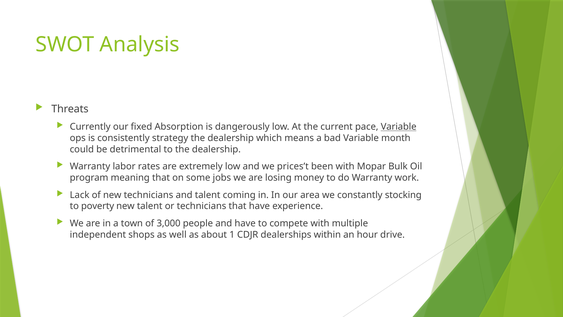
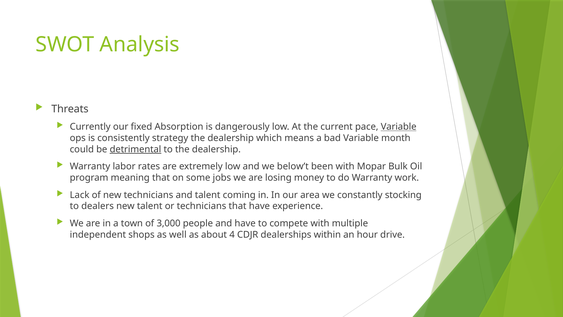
detrimental underline: none -> present
prices’t: prices’t -> below’t
poverty: poverty -> dealers
1: 1 -> 4
